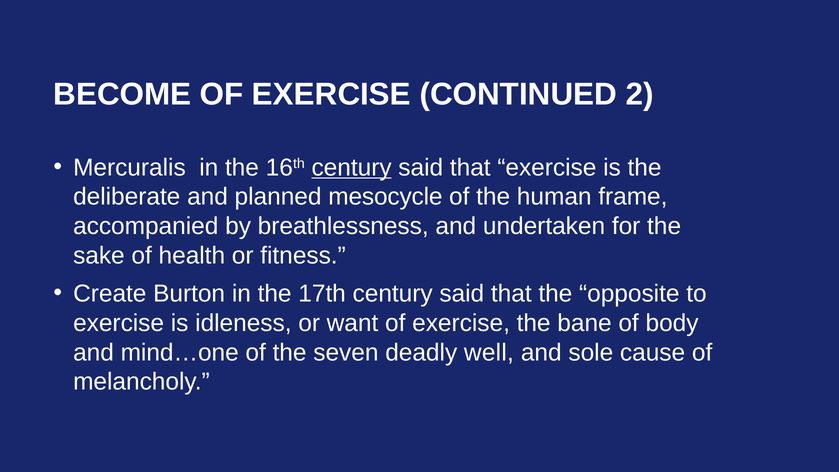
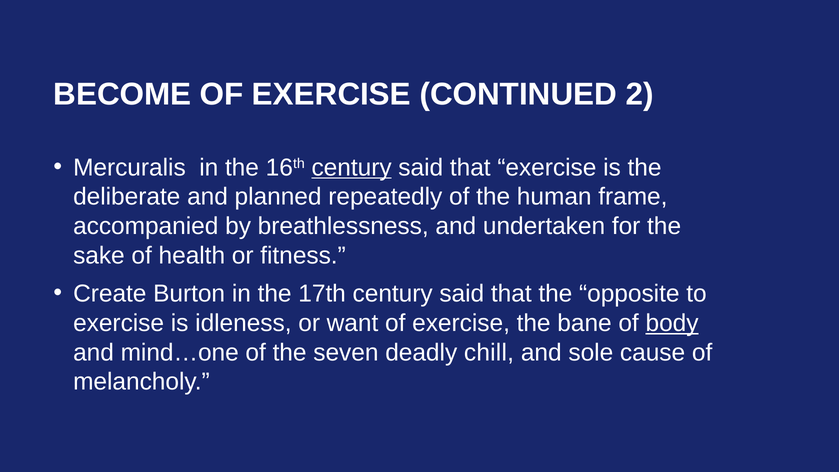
mesocycle: mesocycle -> repeatedly
body underline: none -> present
well: well -> chill
